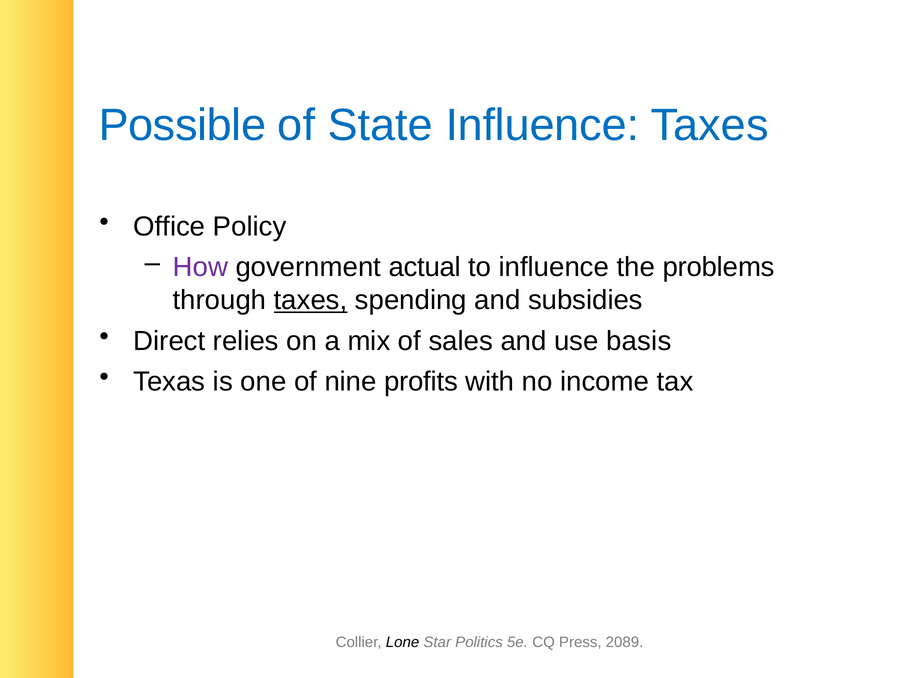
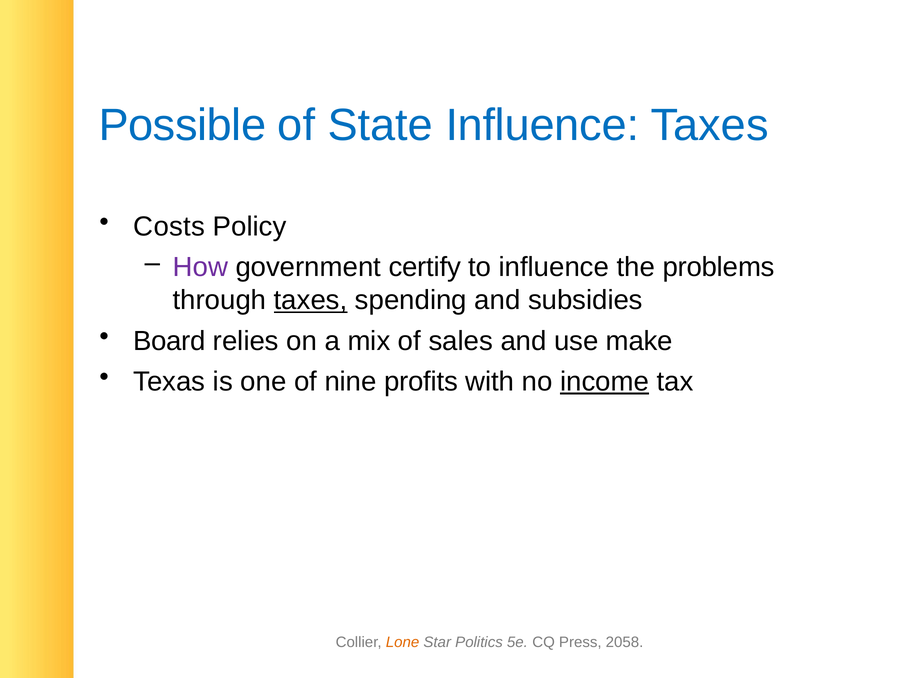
Office: Office -> Costs
actual: actual -> certify
Direct: Direct -> Board
basis: basis -> make
income underline: none -> present
Lone colour: black -> orange
2089: 2089 -> 2058
